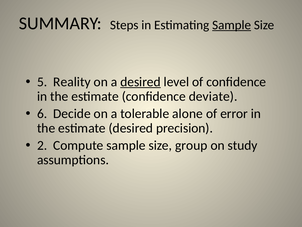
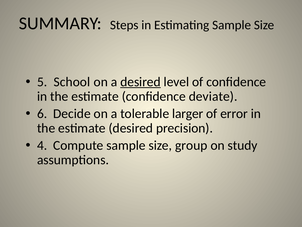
Sample at (232, 25) underline: present -> none
Reality: Reality -> School
alone: alone -> larger
2: 2 -> 4
